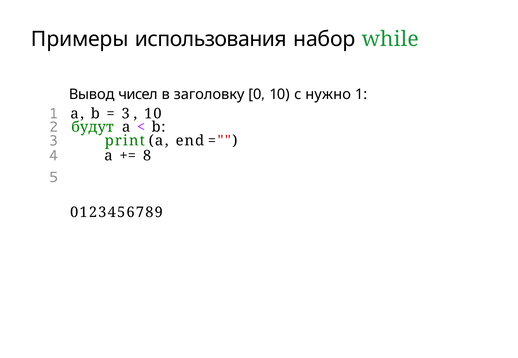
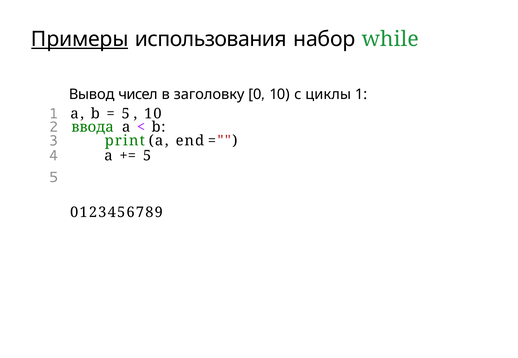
Примеры underline: none -> present
нужно: нужно -> циклы
3 at (126, 114): 3 -> 5
будут: будут -> ввода
8 at (147, 156): 8 -> 5
